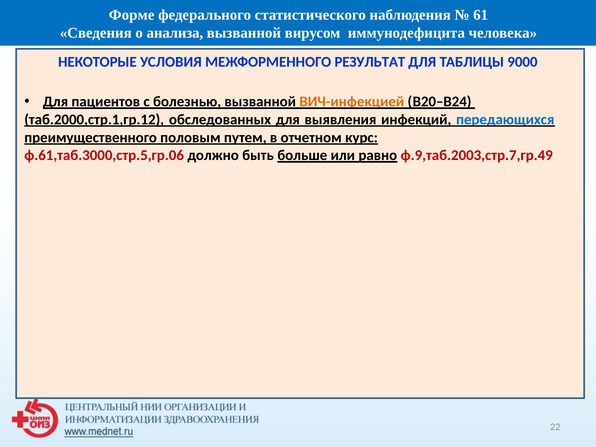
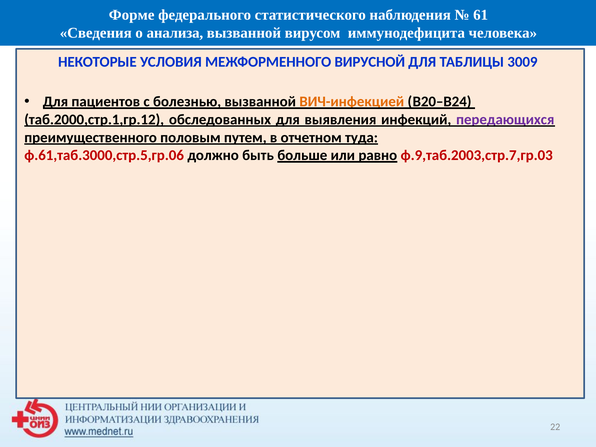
РЕЗУЛЬТАТ: РЕЗУЛЬТАТ -> ВИРУСНОЙ
9000: 9000 -> 3009
передающихся colour: blue -> purple
курс: курс -> туда
ф.9,таб.2003,стр.7,гр.49: ф.9,таб.2003,стр.7,гр.49 -> ф.9,таб.2003,стр.7,гр.03
